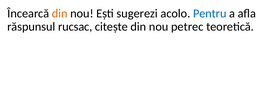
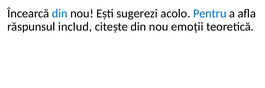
din at (60, 13) colour: orange -> blue
rucsac: rucsac -> includ
petrec: petrec -> emoții
